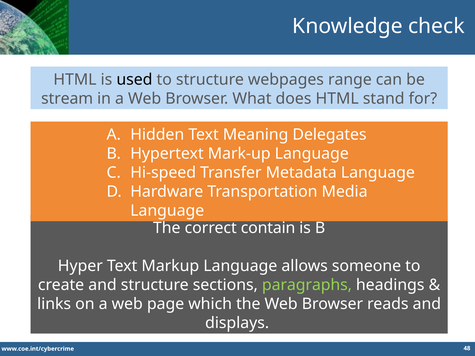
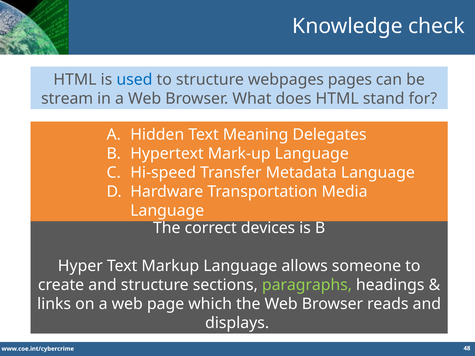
used colour: black -> blue
range: range -> pages
contain: contain -> devices
